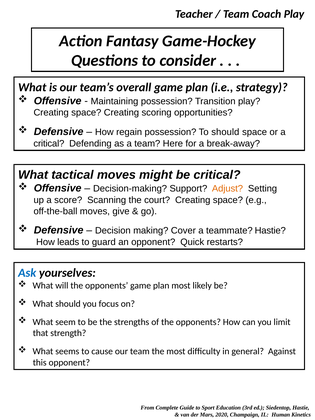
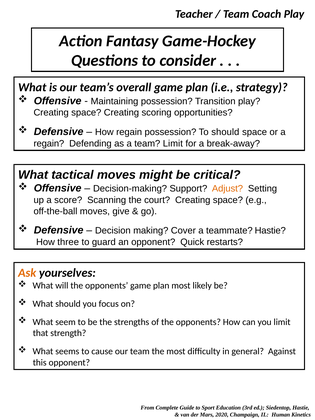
critical at (49, 143): critical -> regain
team Here: Here -> Limit
leads: leads -> three
Ask colour: blue -> orange
